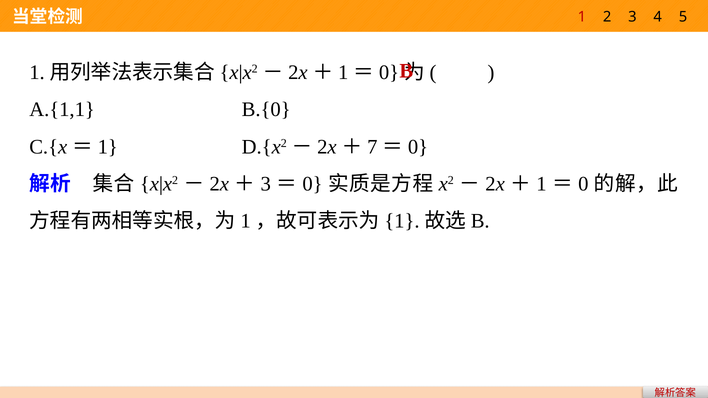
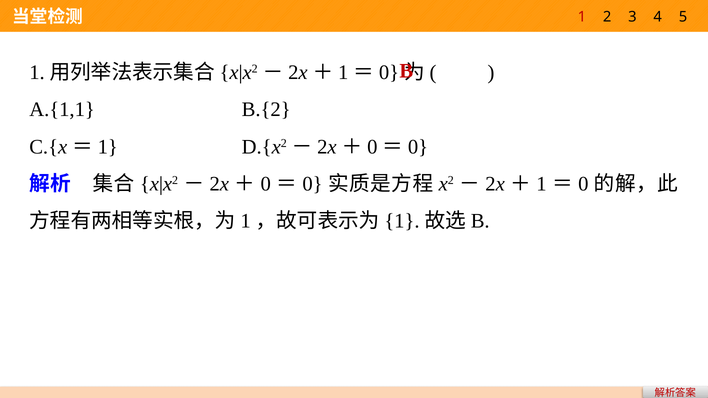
B.{0: B.{0 -> B.{2
7 at (372, 147): 7 -> 0
3 at (266, 184): 3 -> 0
